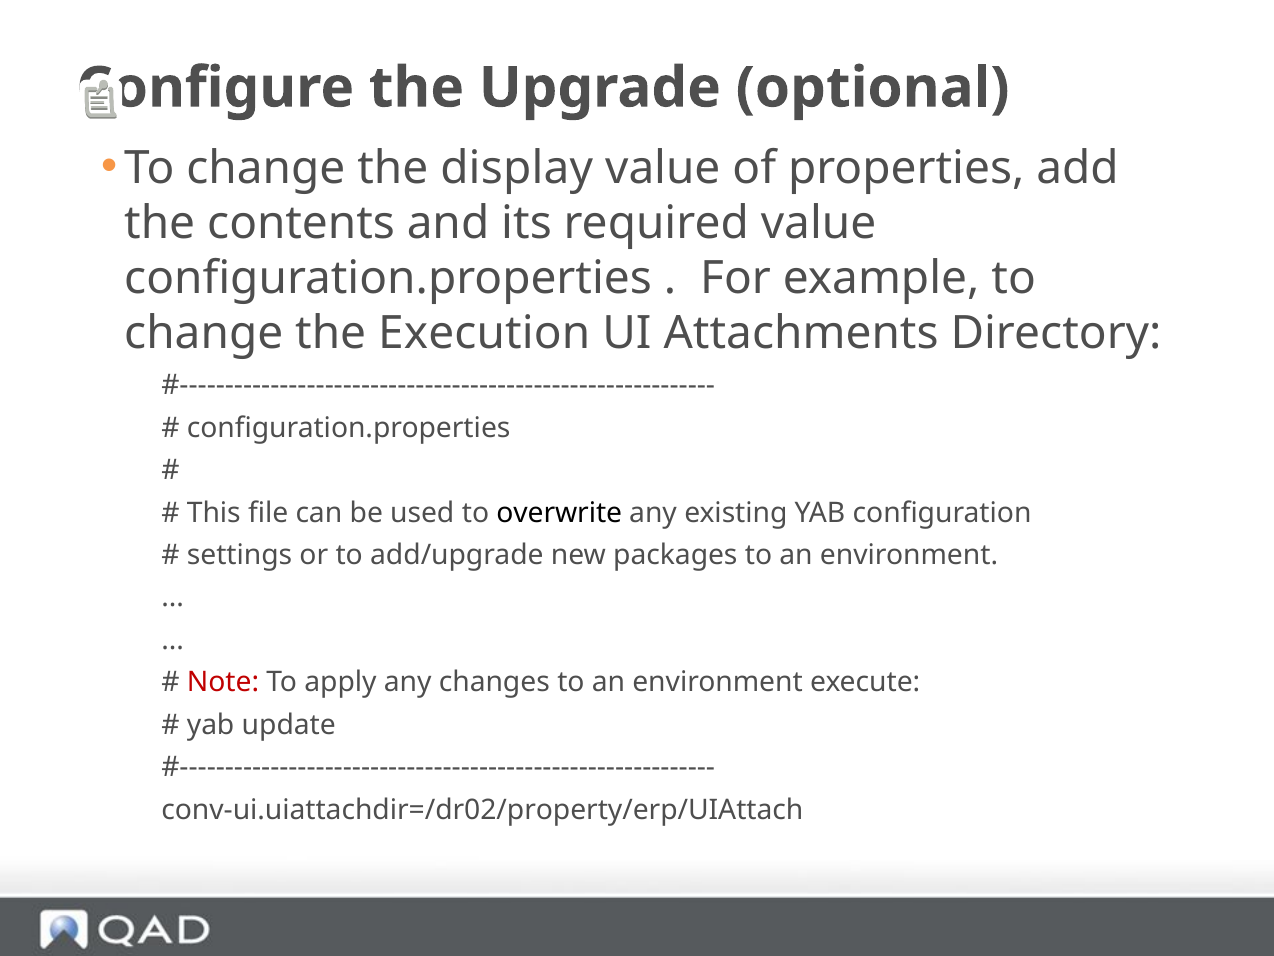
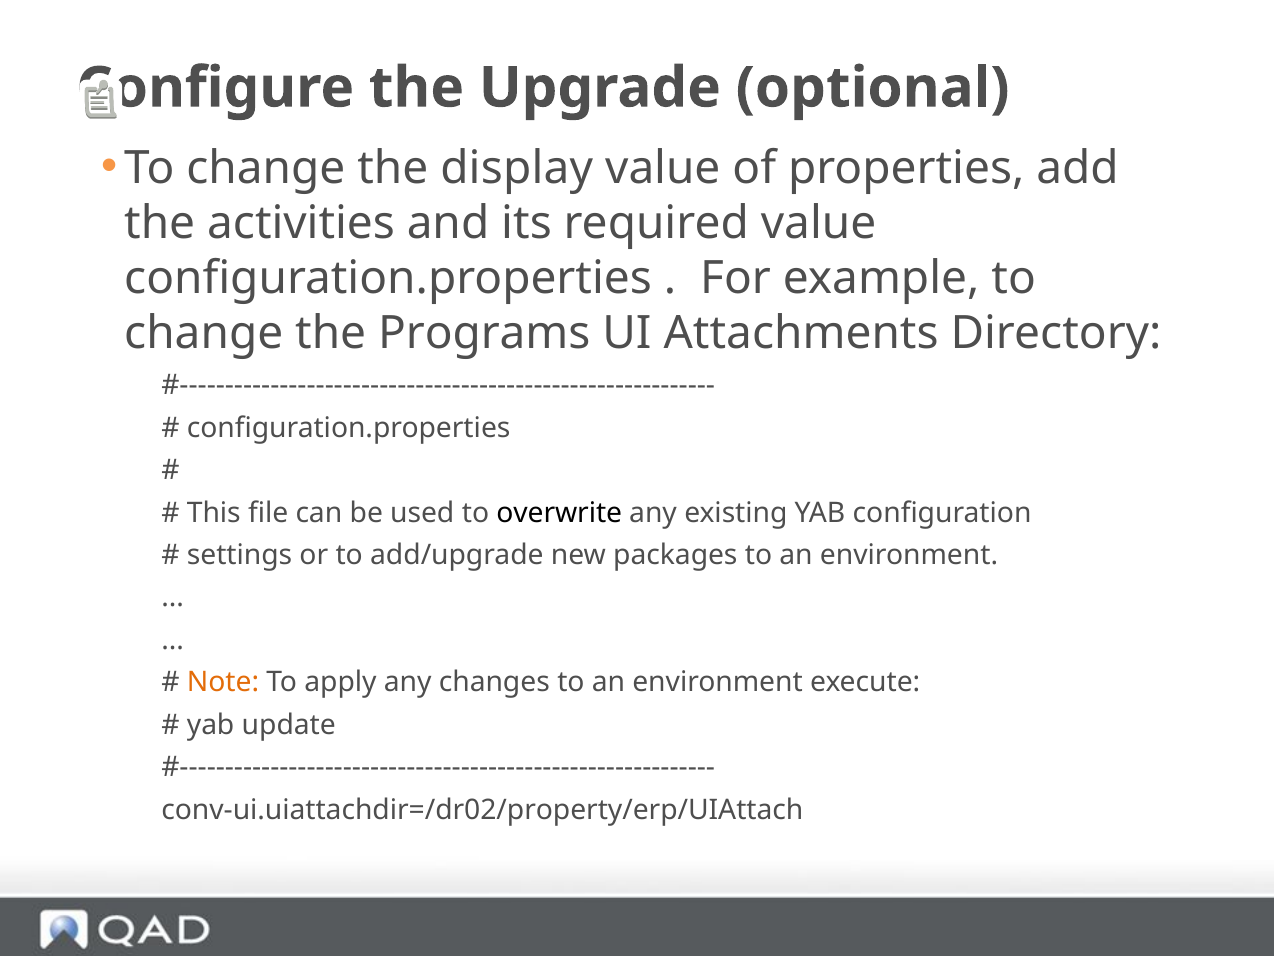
contents: contents -> activities
Execution: Execution -> Programs
Note colour: red -> orange
